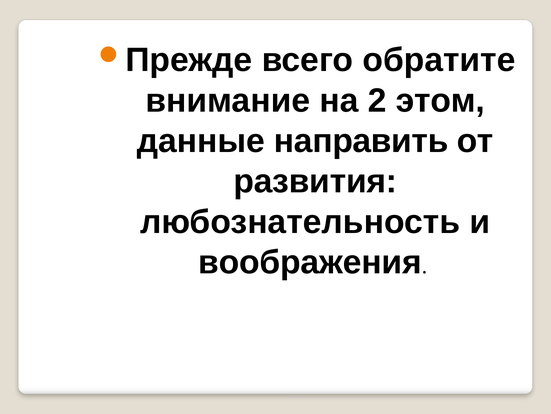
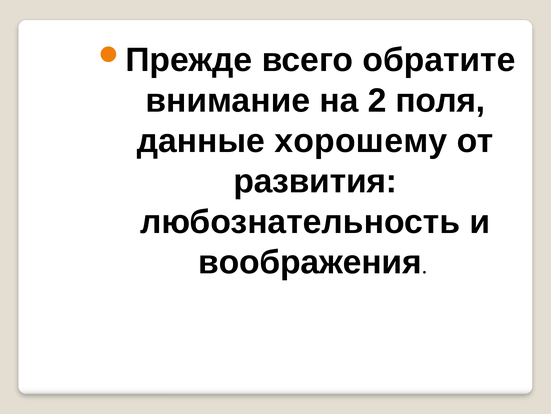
этом: этом -> поля
направить: направить -> хорошему
